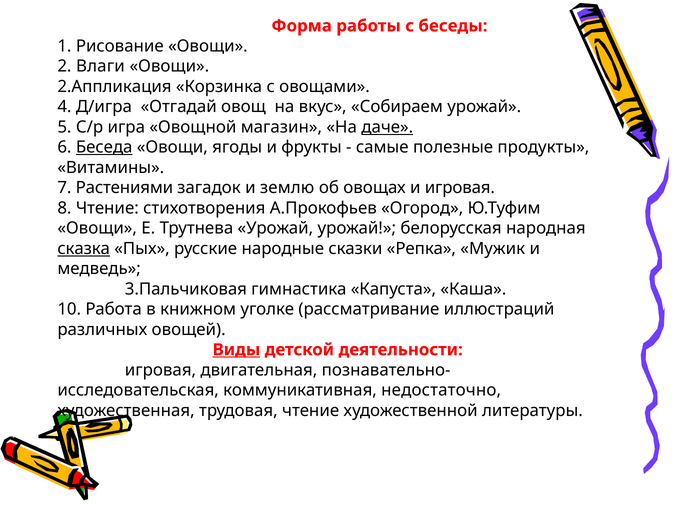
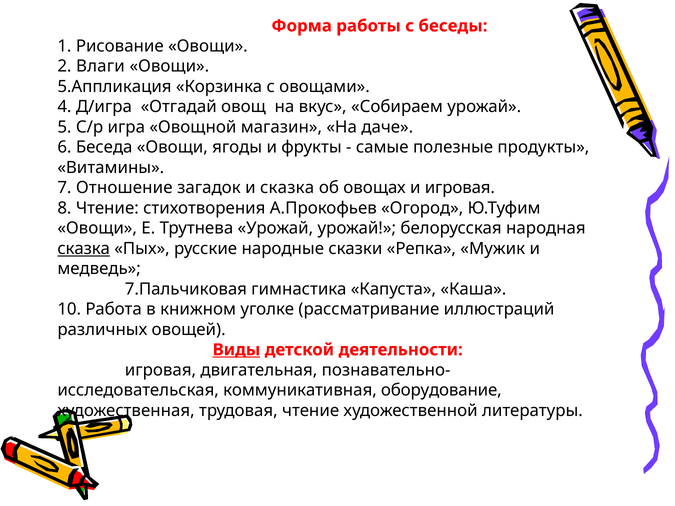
2.Аппликация: 2.Аппликация -> 5.Аппликация
даче underline: present -> none
Беседа underline: present -> none
Растениями: Растениями -> Отношение
и землю: землю -> сказка
3.Пальчиковая: 3.Пальчиковая -> 7.Пальчиковая
недостаточно: недостаточно -> оборудование
